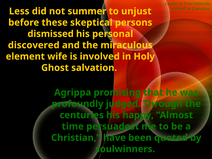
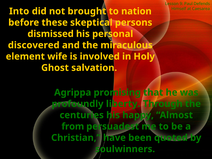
Less: Less -> Into
summer: summer -> brought
unjust: unjust -> nation
judged: judged -> liberty
time: time -> from
